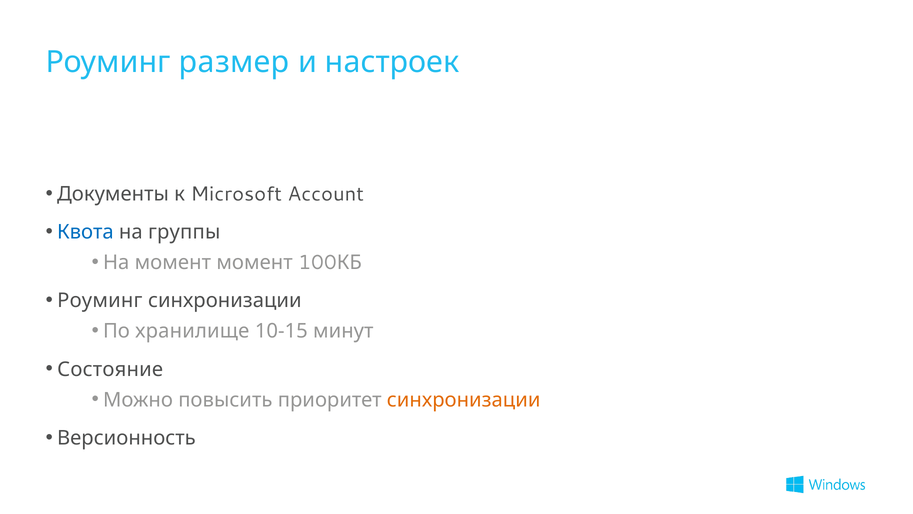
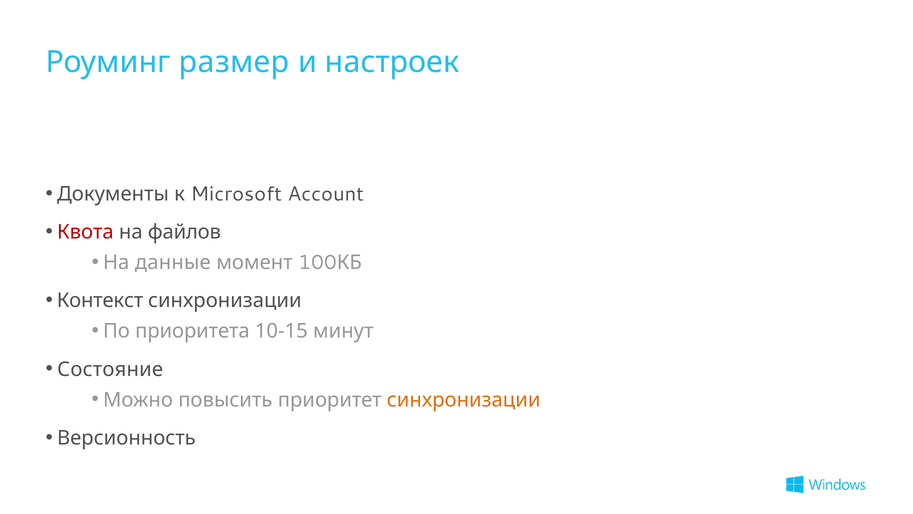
Квота colour: blue -> red
группы: группы -> файлов
На момент: момент -> данные
Роуминг at (100, 301): Роуминг -> Контекст
хранилище: хранилище -> приоритета
